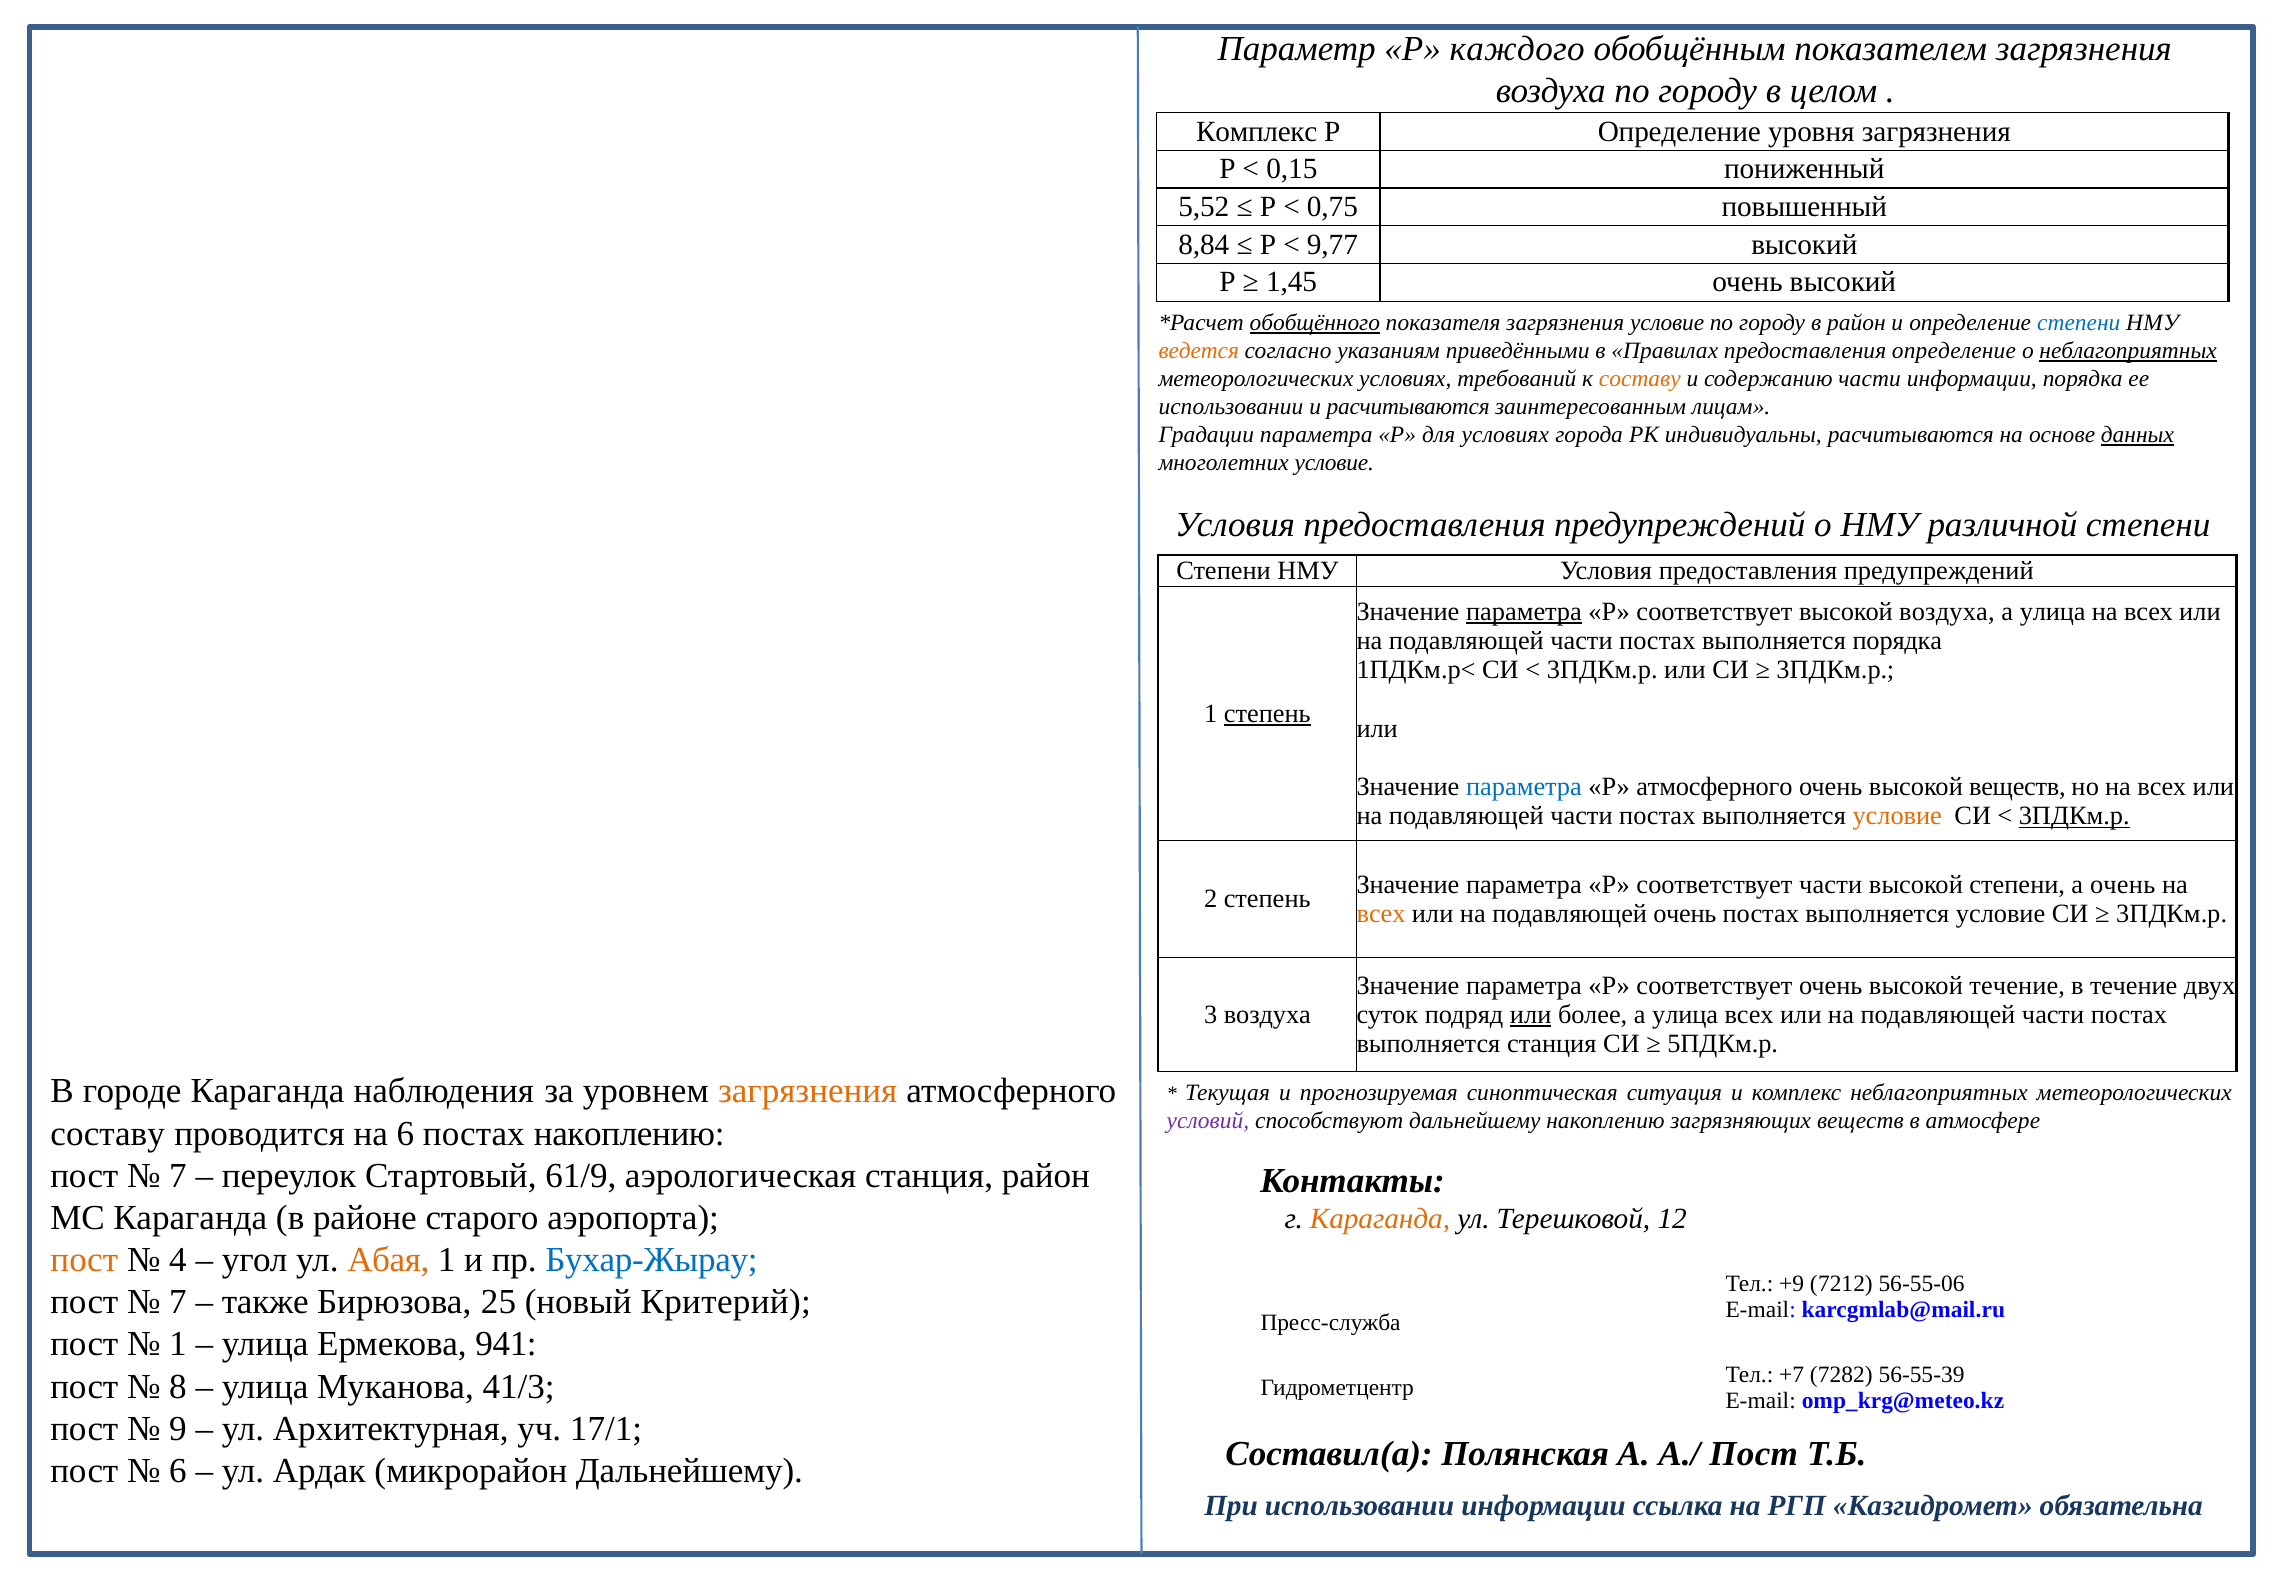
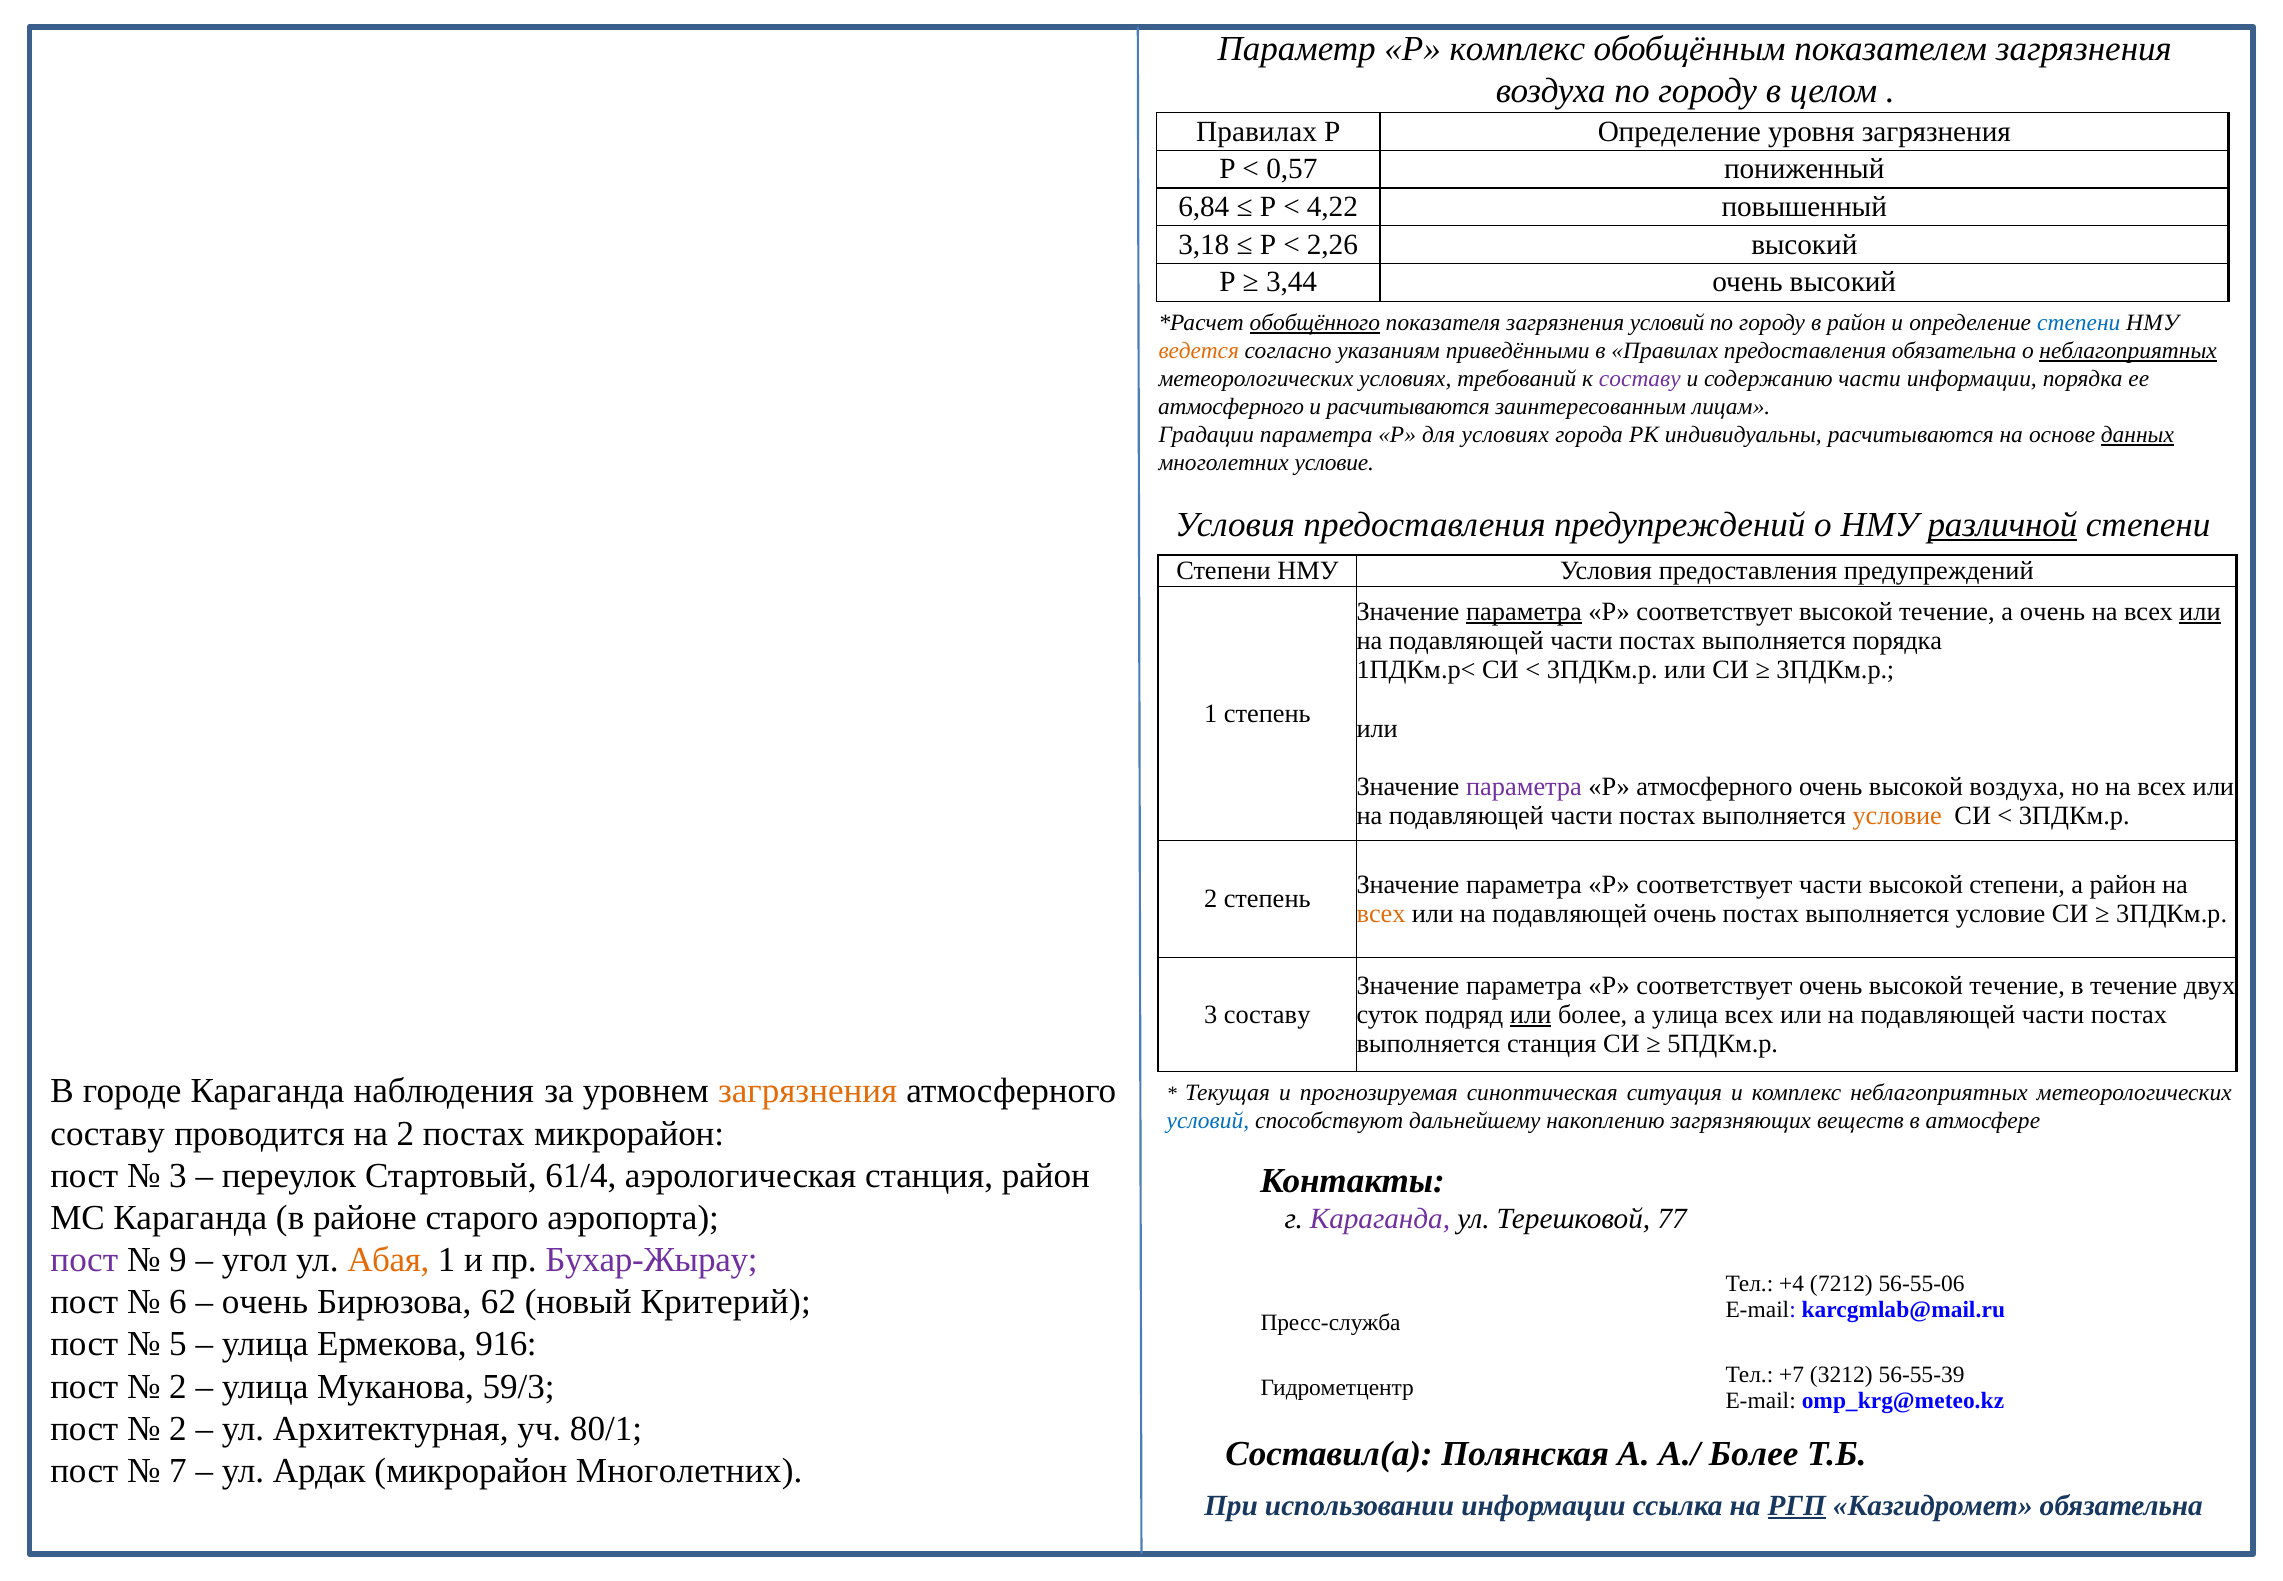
Р каждого: каждого -> комплекс
Комплекс at (1257, 131): Комплекс -> Правилах
0,15: 0,15 -> 0,57
5,52: 5,52 -> 6,84
0,75: 0,75 -> 4,22
8,84: 8,84 -> 3,18
9,77: 9,77 -> 2,26
1,45: 1,45 -> 3,44
загрязнения условие: условие -> условий
предоставления определение: определение -> обязательна
составу at (1640, 379) colour: orange -> purple
использовании at (1231, 407): использовании -> атмосферного
различной underline: none -> present
соответствует высокой воздуха: воздуха -> течение
улица at (2053, 611): улица -> очень
или at (2200, 611) underline: none -> present
степень at (1267, 714) underline: present -> none
параметра at (1524, 787) colour: blue -> purple
высокой веществ: веществ -> воздуха
3ПДКм.р at (2074, 816) underline: present -> none
а очень: очень -> район
3 воздуха: воздуха -> составу
условий at (1208, 1121) colour: purple -> blue
на 6: 6 -> 2
постах накоплению: накоплению -> микрорайон
7 at (178, 1175): 7 -> 3
61/9: 61/9 -> 61/4
Караганда at (1380, 1219) colour: orange -> purple
12: 12 -> 77
пост at (84, 1260) colour: orange -> purple
4: 4 -> 9
Бухар-Жырау colour: blue -> purple
+9: +9 -> +4
7 at (178, 1302): 7 -> 6
также at (265, 1302): также -> очень
25: 25 -> 62
1 at (178, 1344): 1 -> 5
941: 941 -> 916
7282: 7282 -> 3212
8 at (178, 1386): 8 -> 2
41/3: 41/3 -> 59/3
9 at (178, 1428): 9 -> 2
17/1: 17/1 -> 80/1
А./ Пост: Пост -> Более
6 at (178, 1470): 6 -> 7
микрорайон Дальнейшему: Дальнейшему -> Многолетних
РГП underline: none -> present
